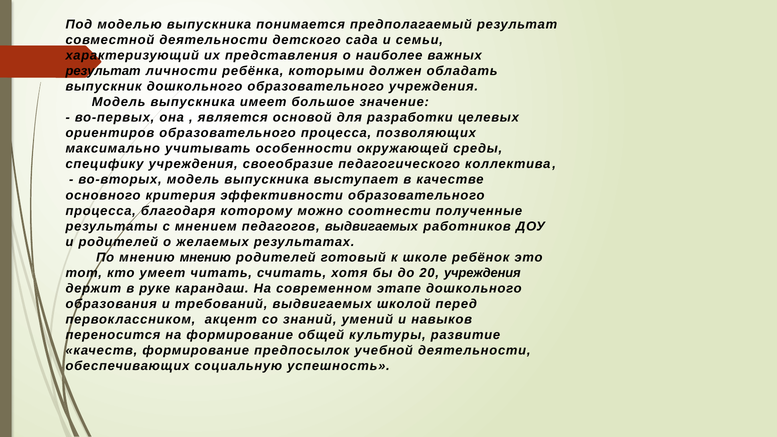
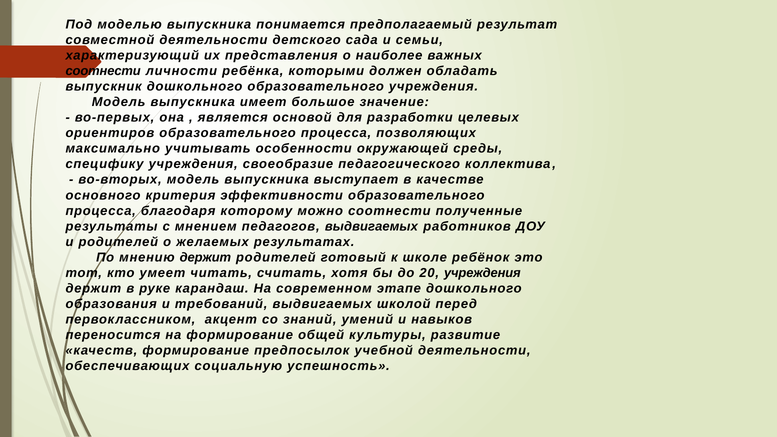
результат at (103, 71): результат -> соотнести
мнению мнению: мнению -> держит
